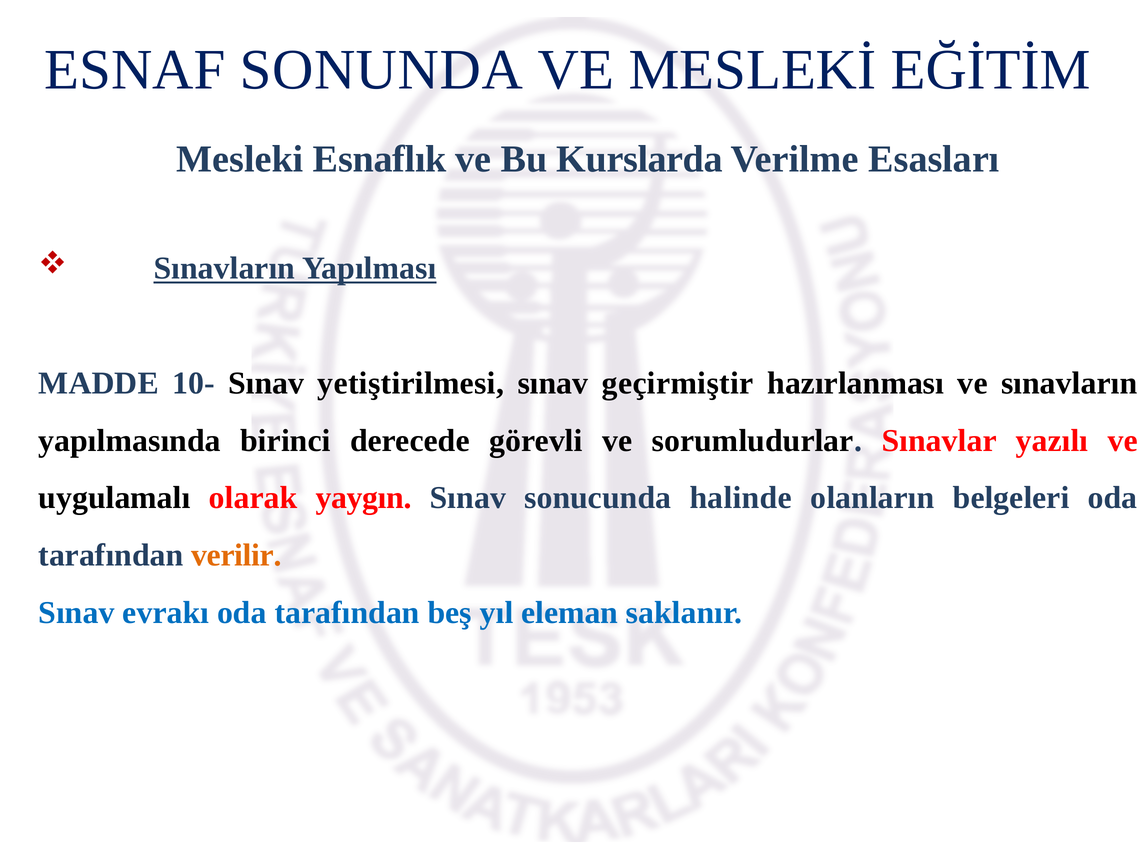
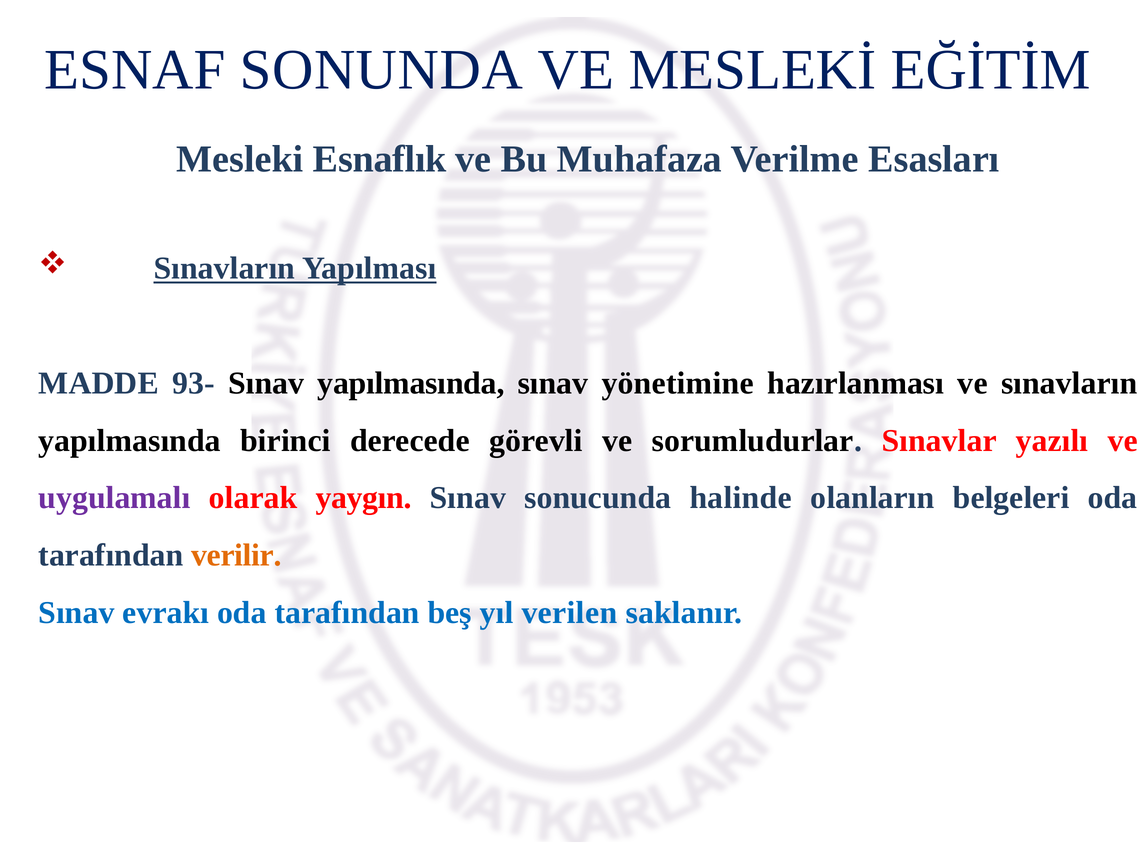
Kurslarda: Kurslarda -> Muhafaza
10-: 10- -> 93-
Sınav yetiştirilmesi: yetiştirilmesi -> yapılmasında
geçirmiştir: geçirmiştir -> yönetimine
uygulamalı colour: black -> purple
eleman: eleman -> verilen
